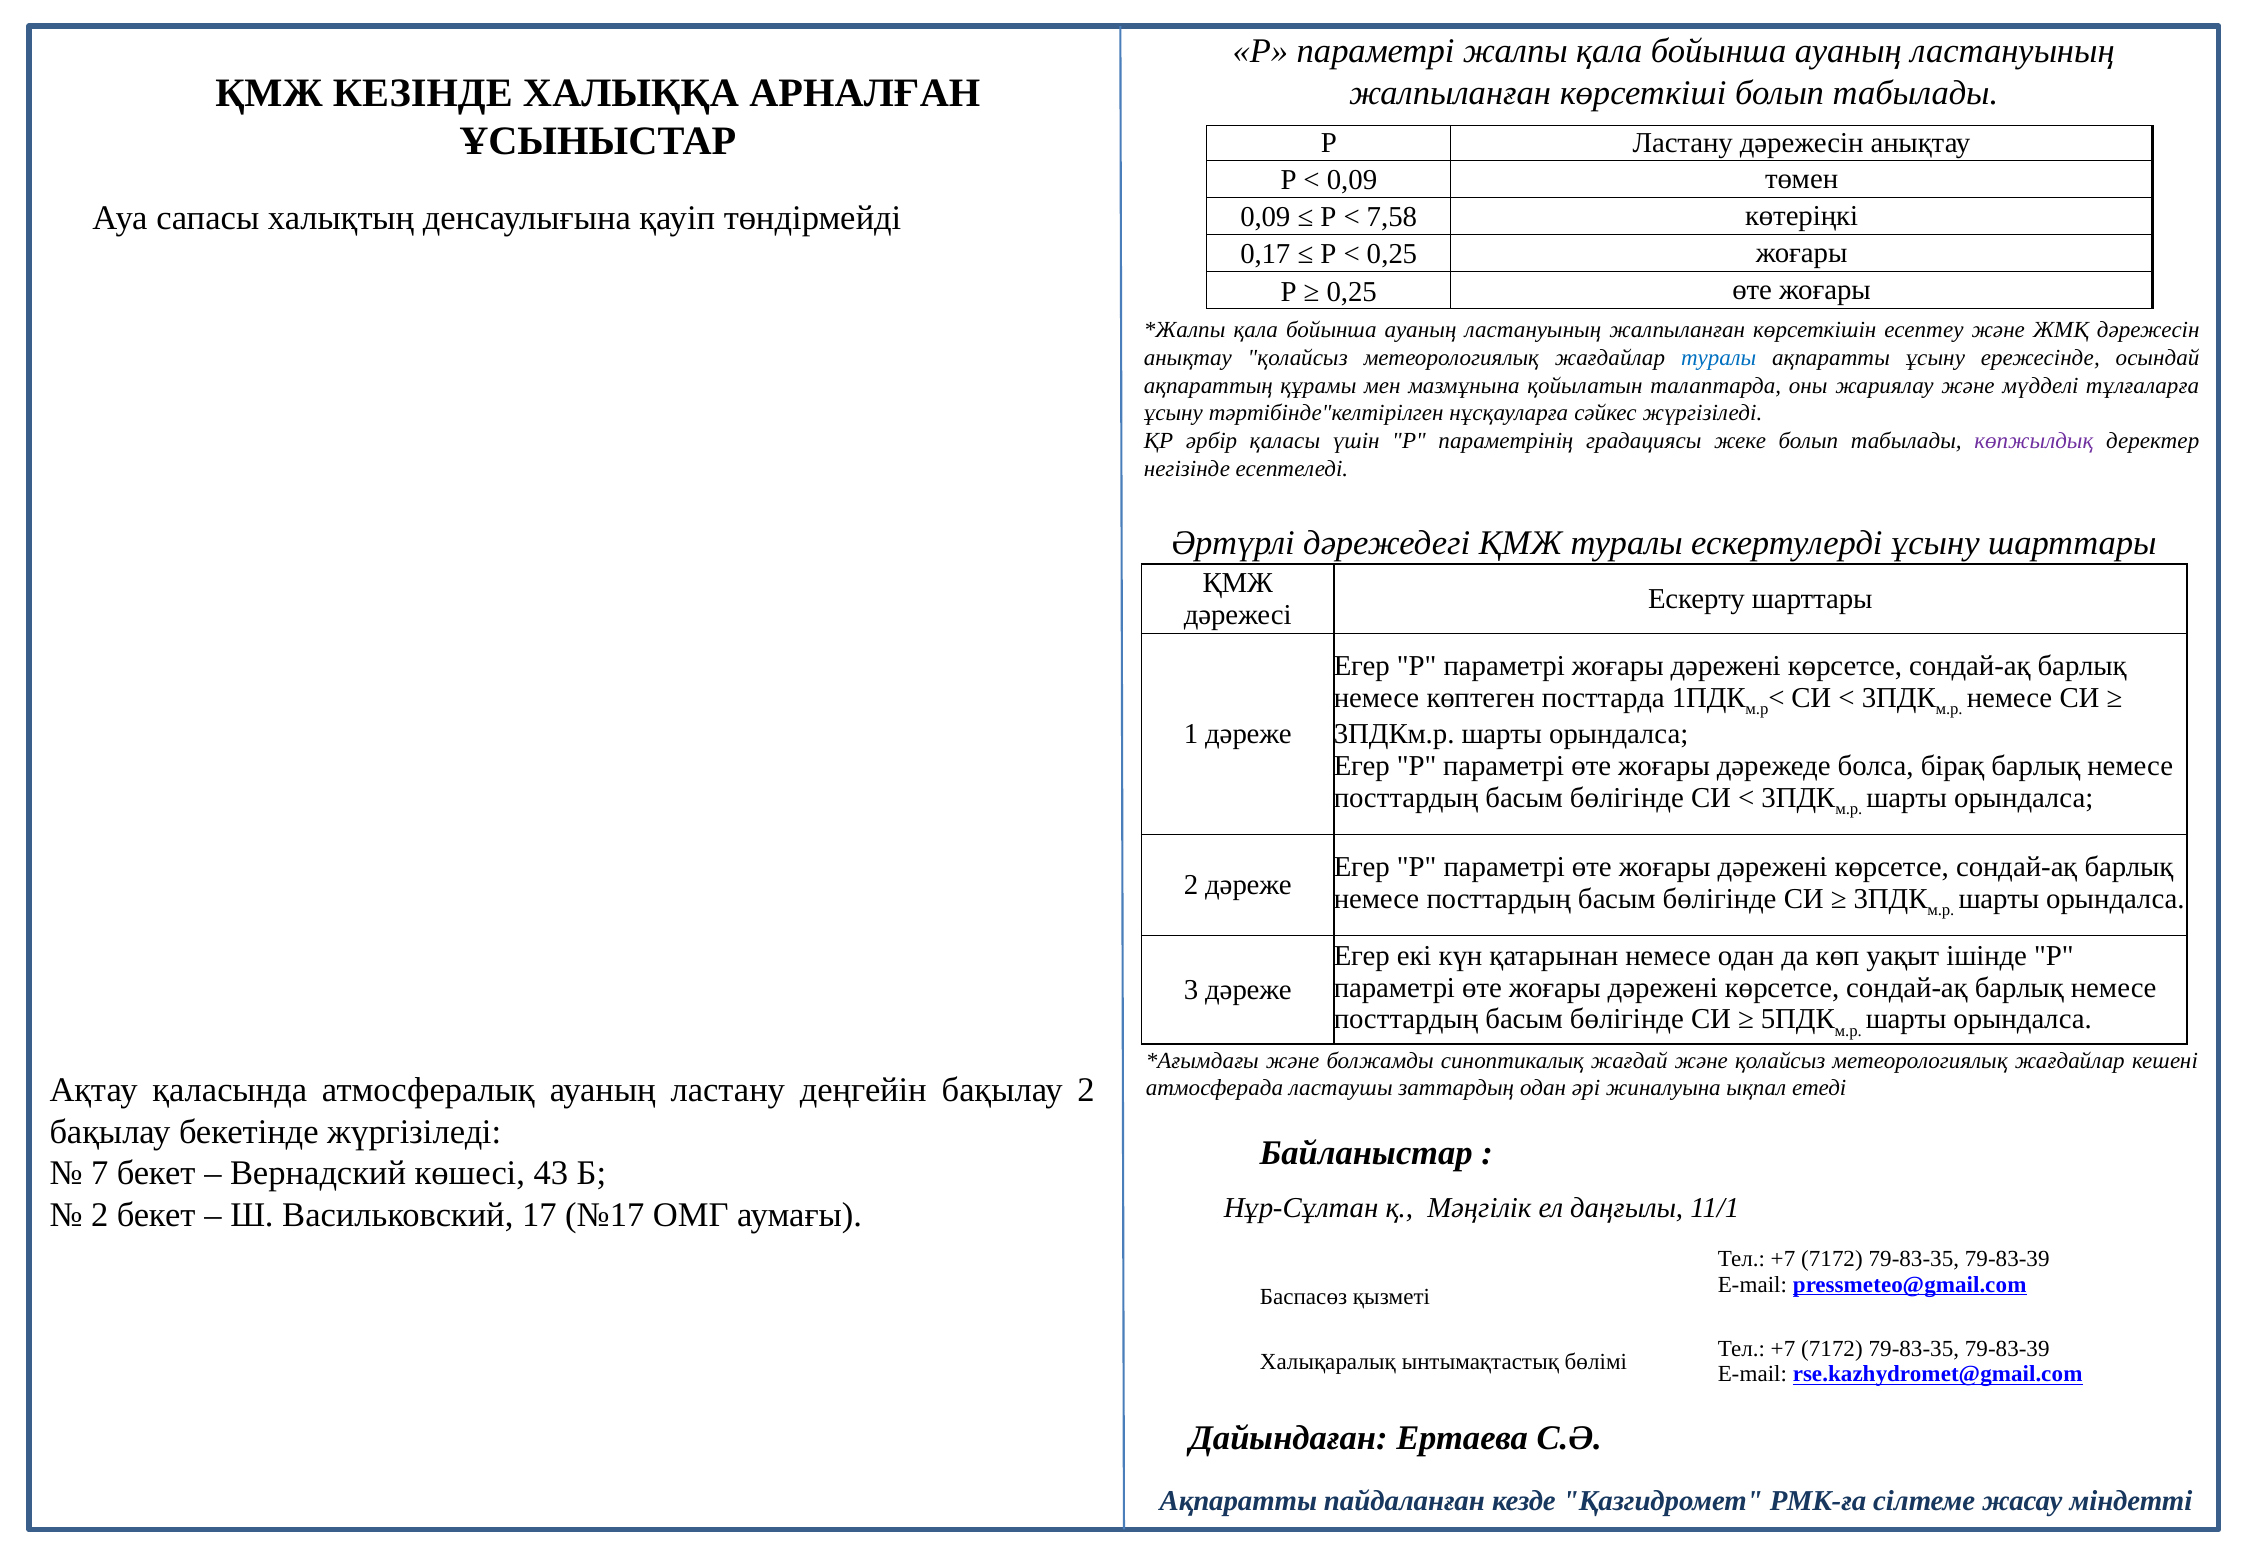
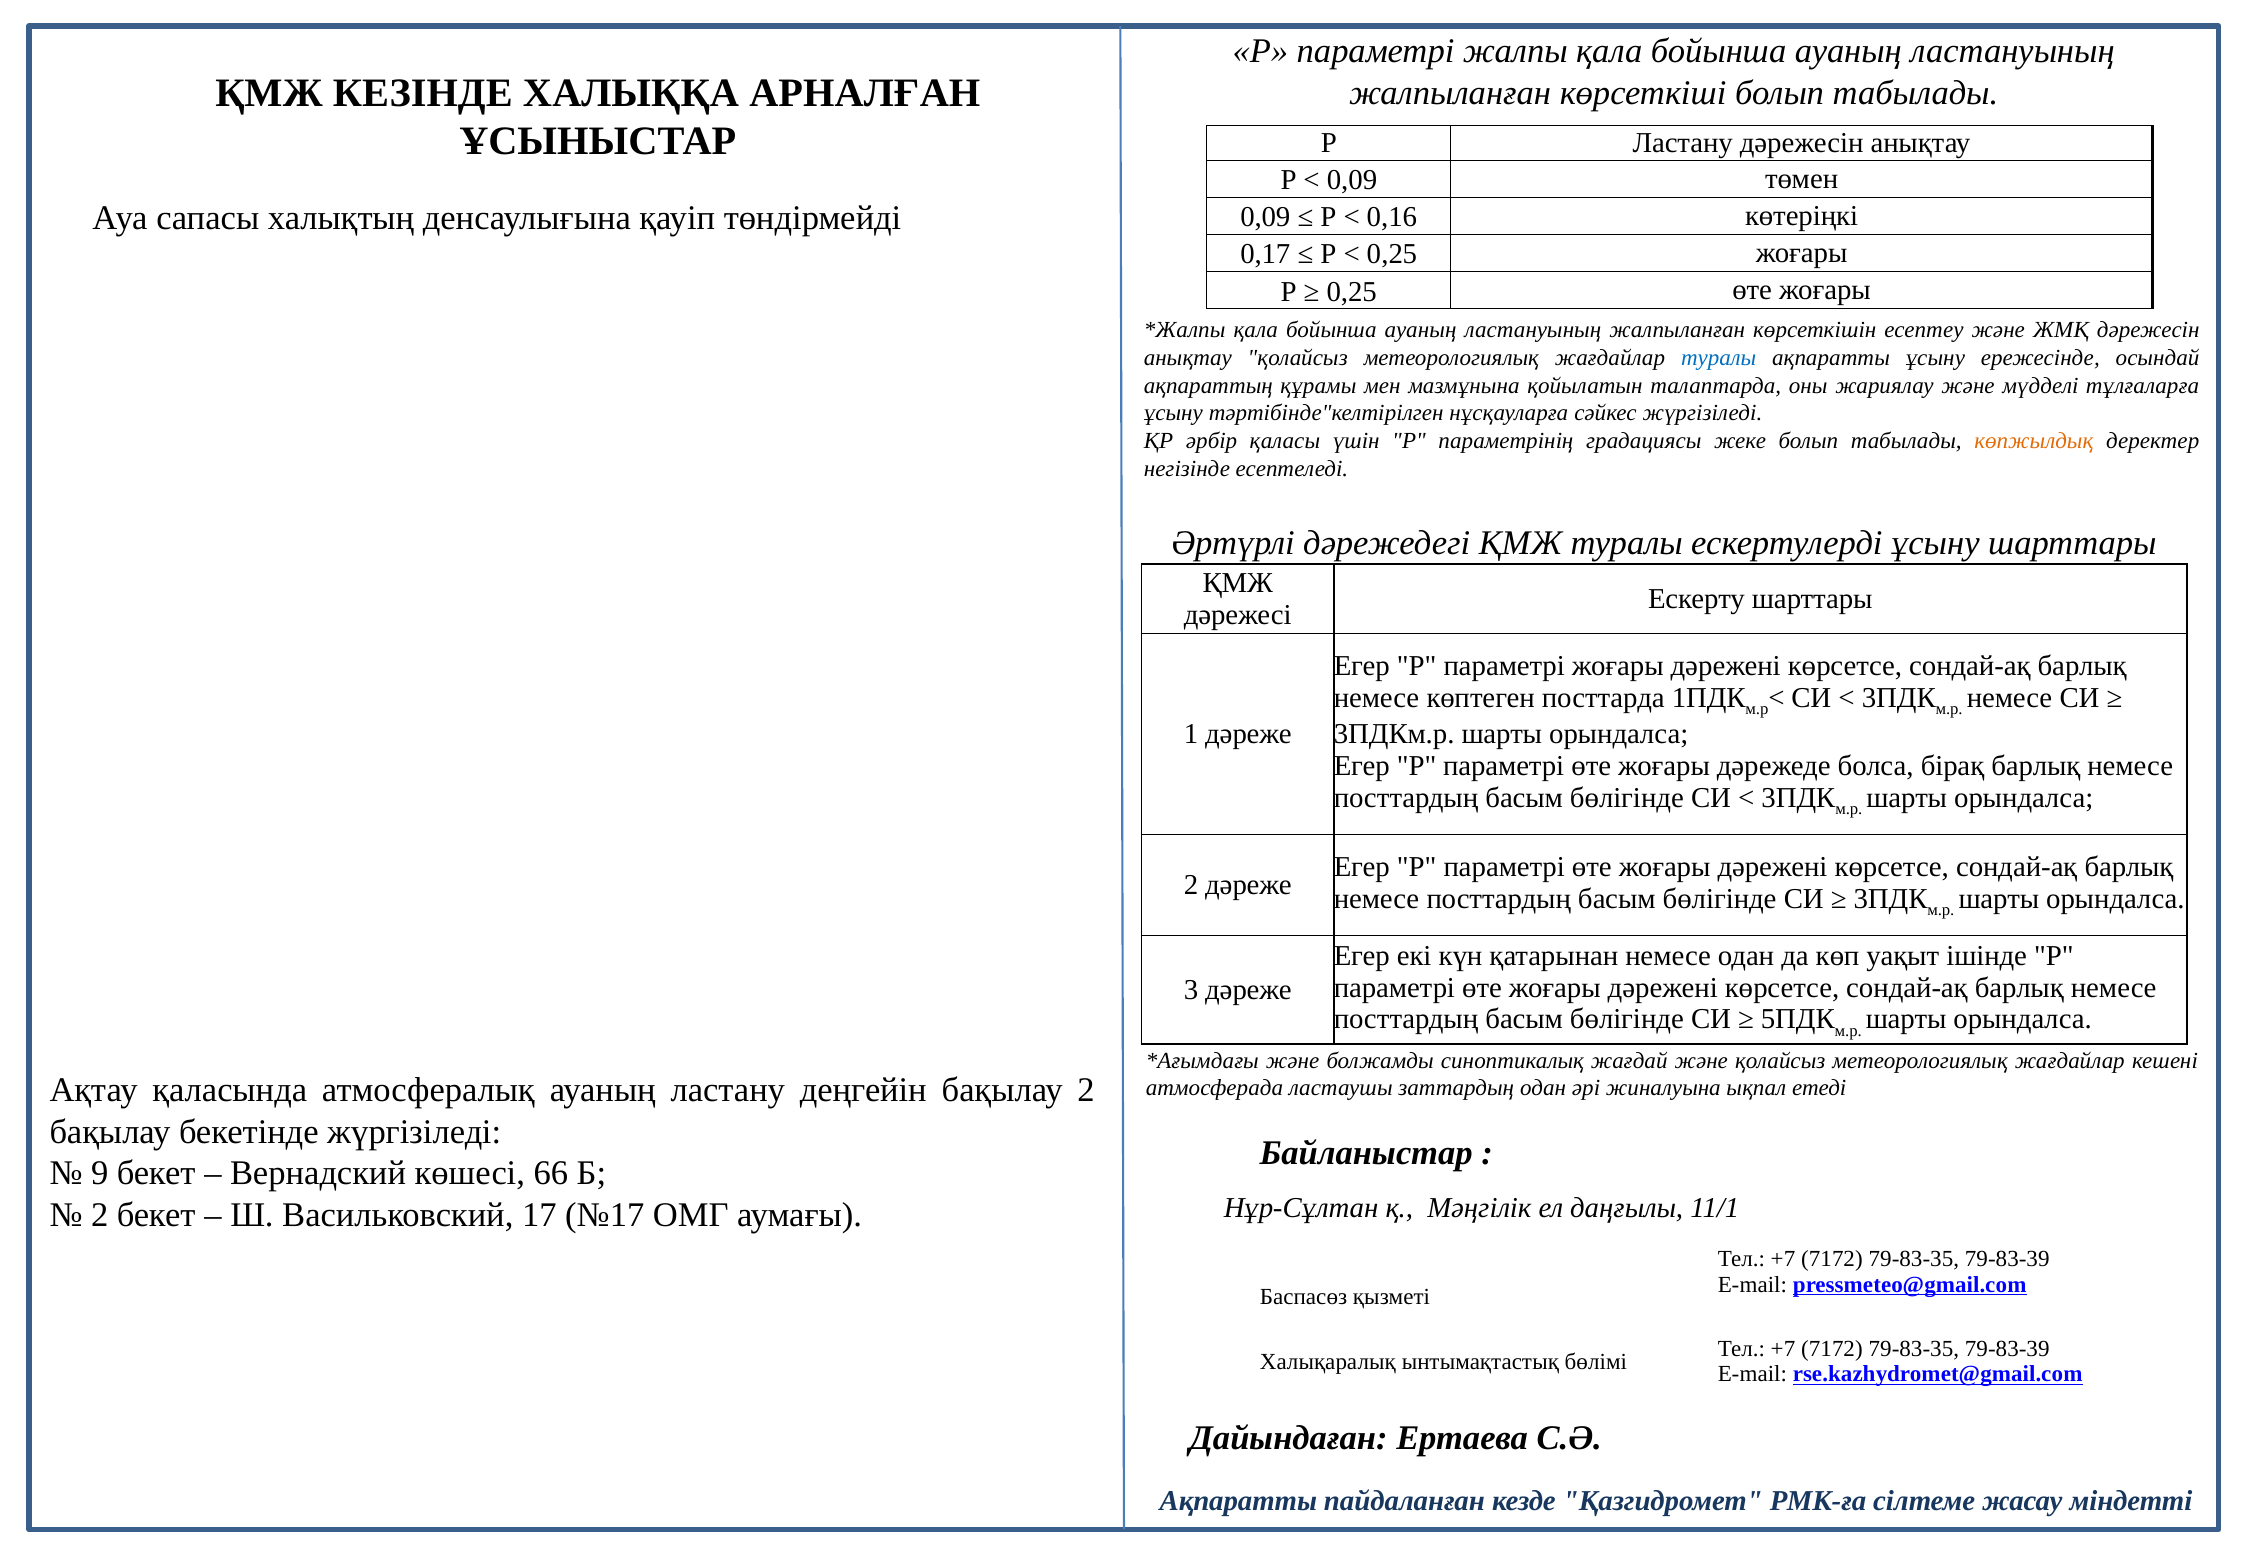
7,58: 7,58 -> 0,16
көпжылдық colour: purple -> orange
7: 7 -> 9
43: 43 -> 66
